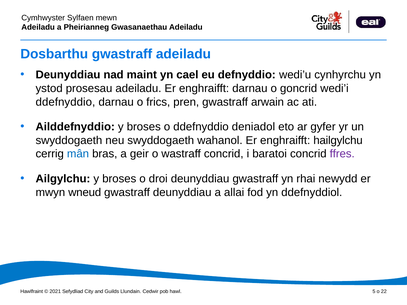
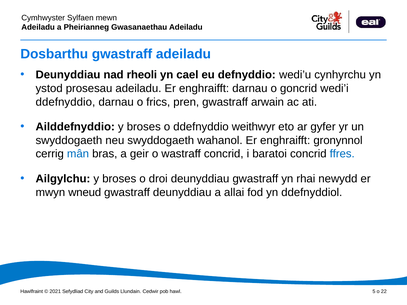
maint: maint -> rheoli
deniadol: deniadol -> weithwyr
hailgylchu: hailgylchu -> gronynnol
ffres colour: purple -> blue
